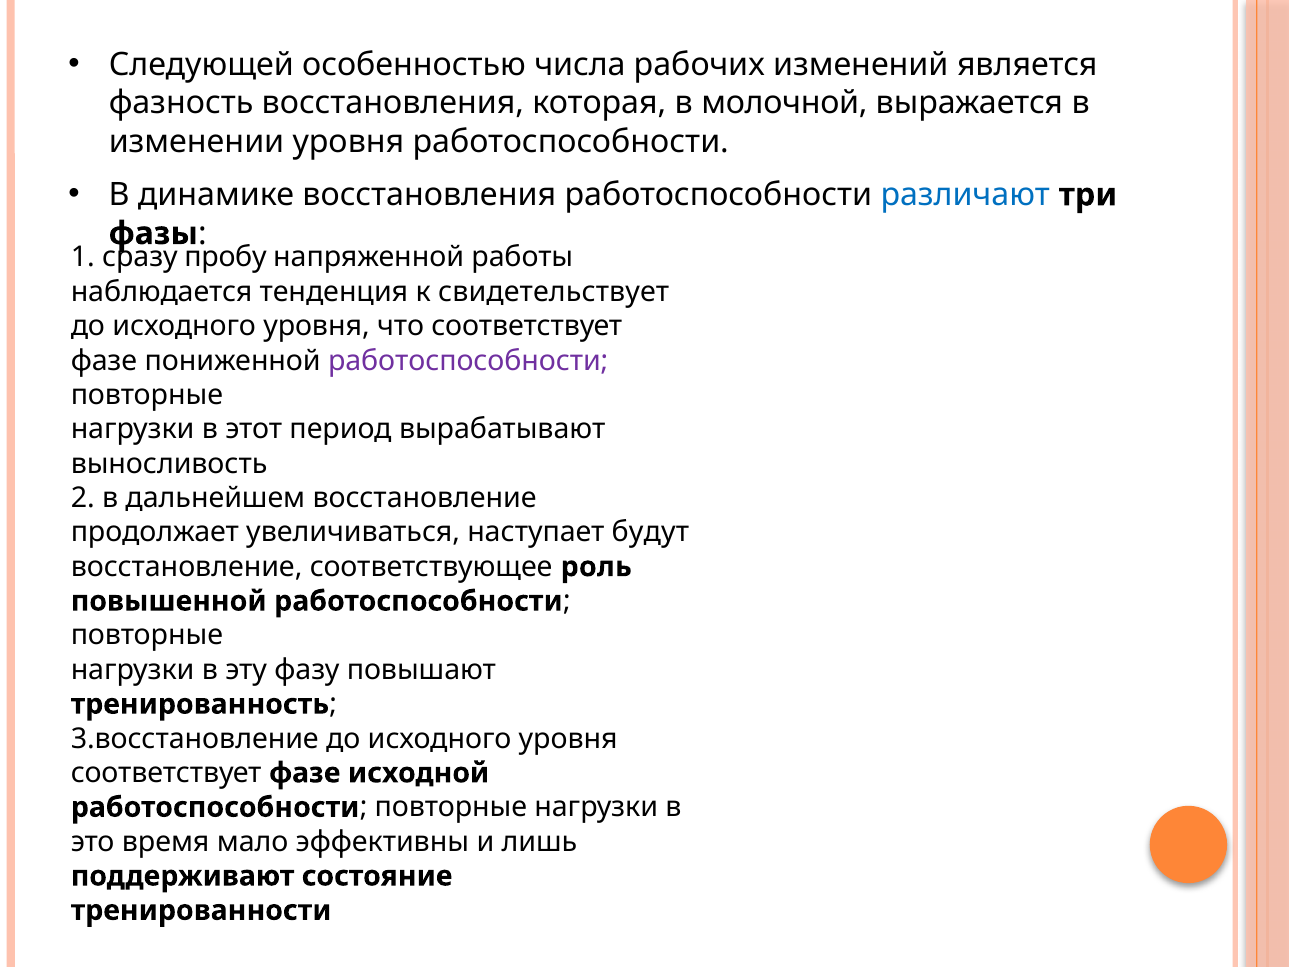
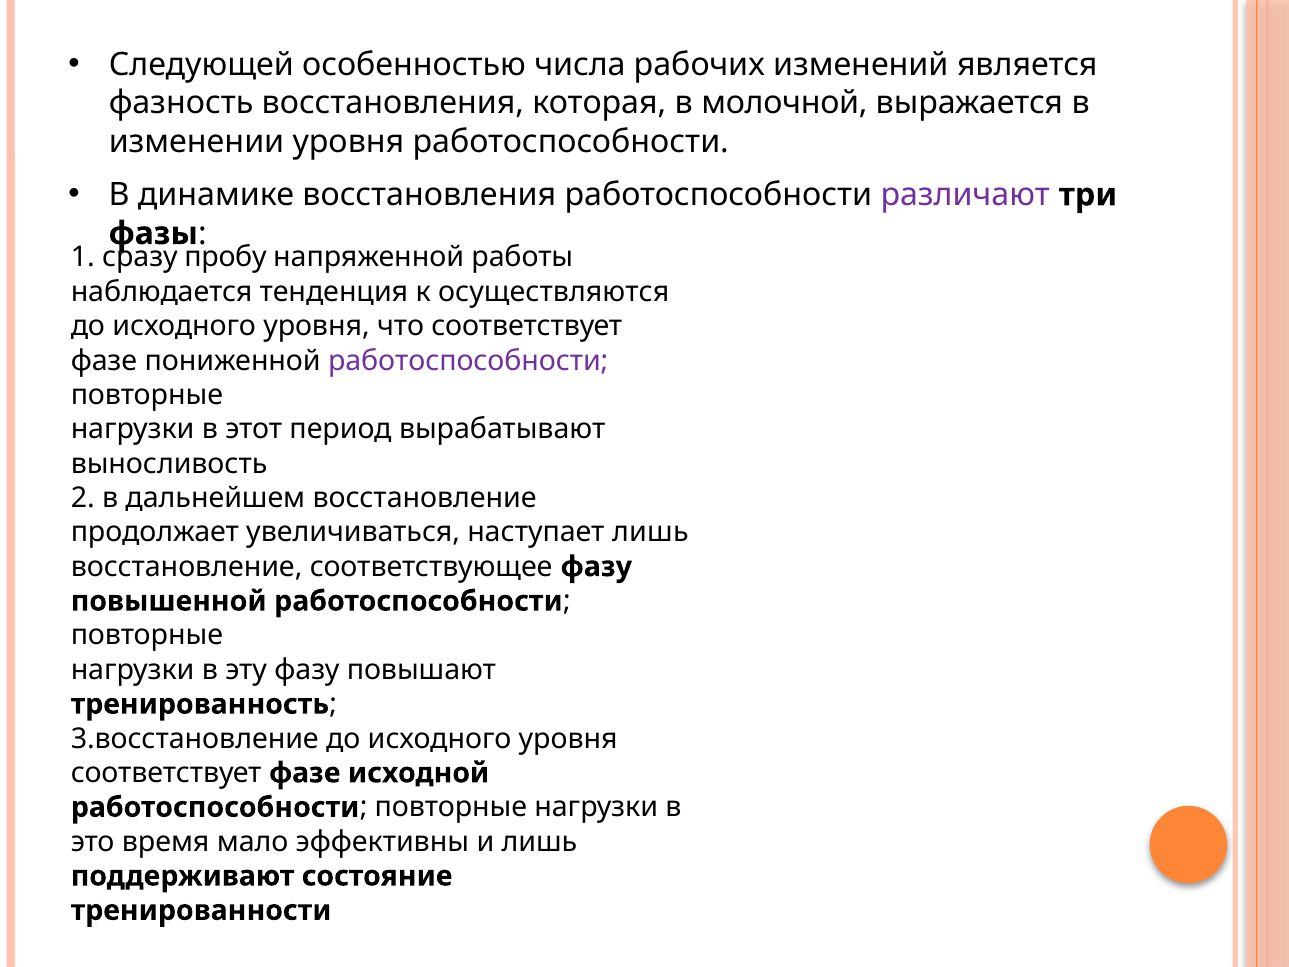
различают colour: blue -> purple
свидетельствует: свидетельствует -> осуществляются
наступает будут: будут -> лишь
соответствующее роль: роль -> фазу
